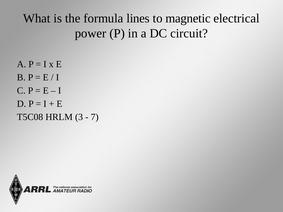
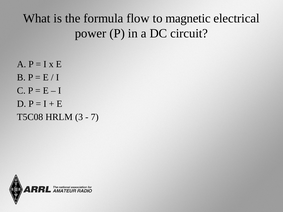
lines: lines -> flow
